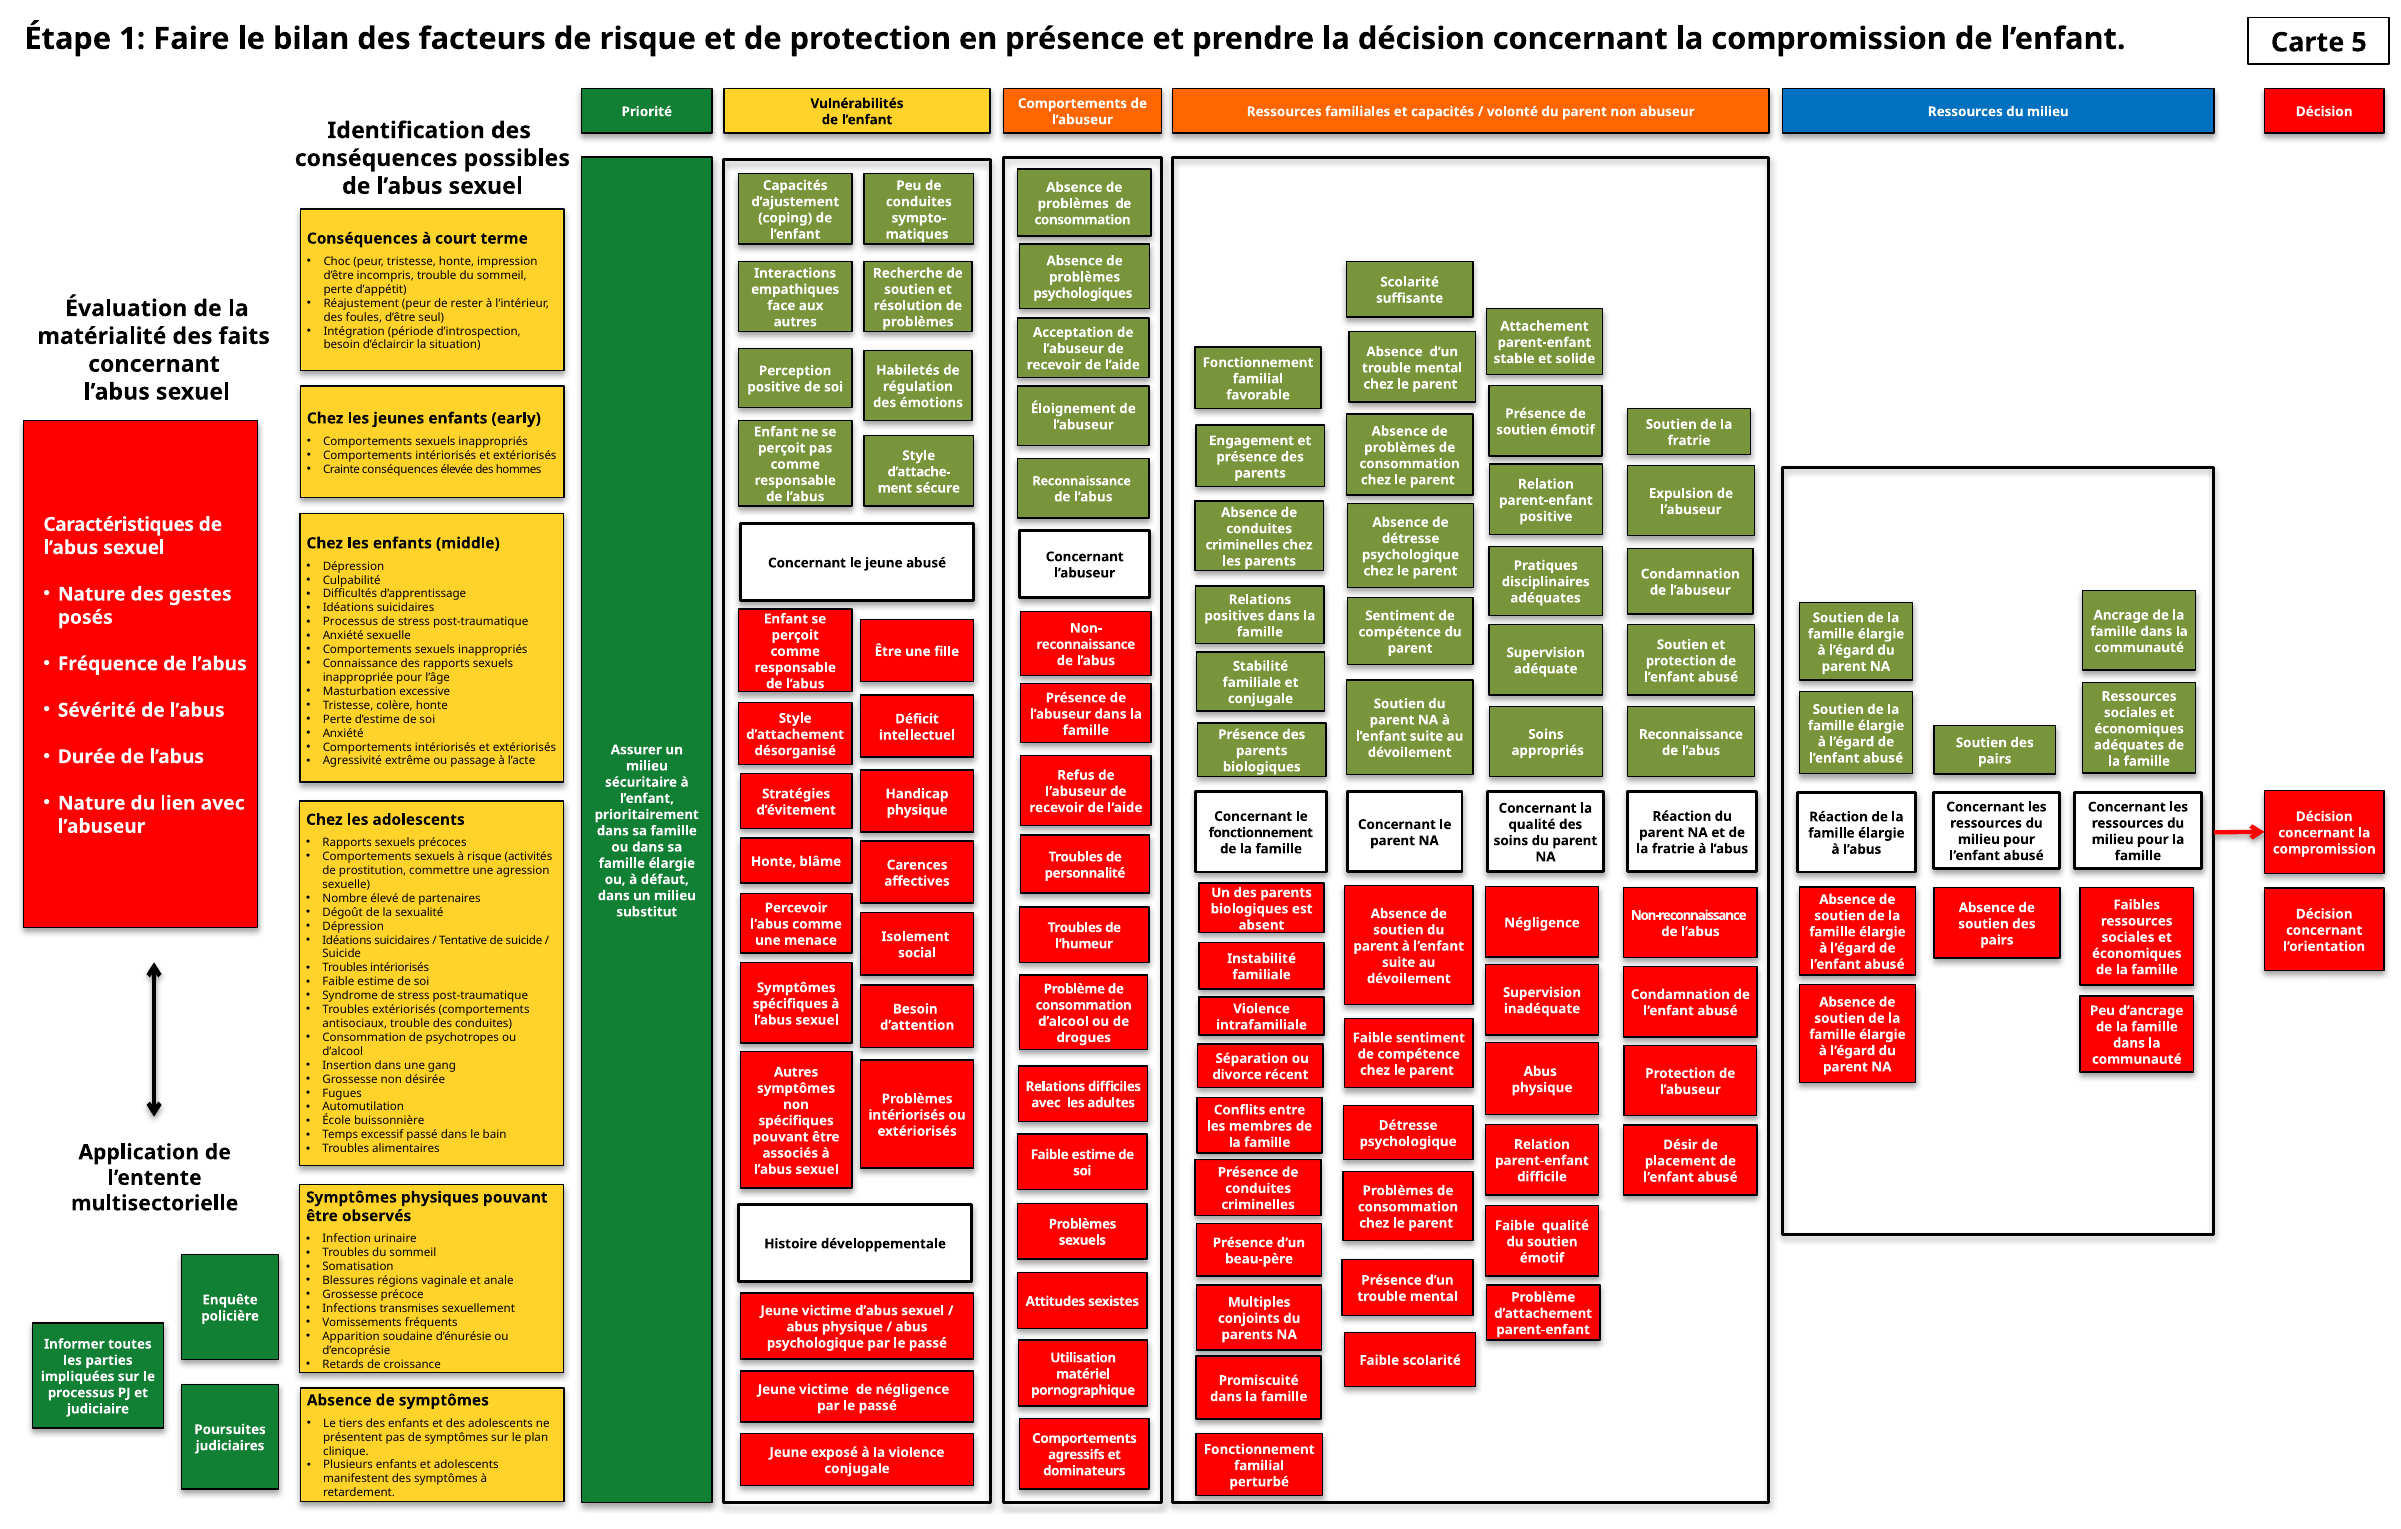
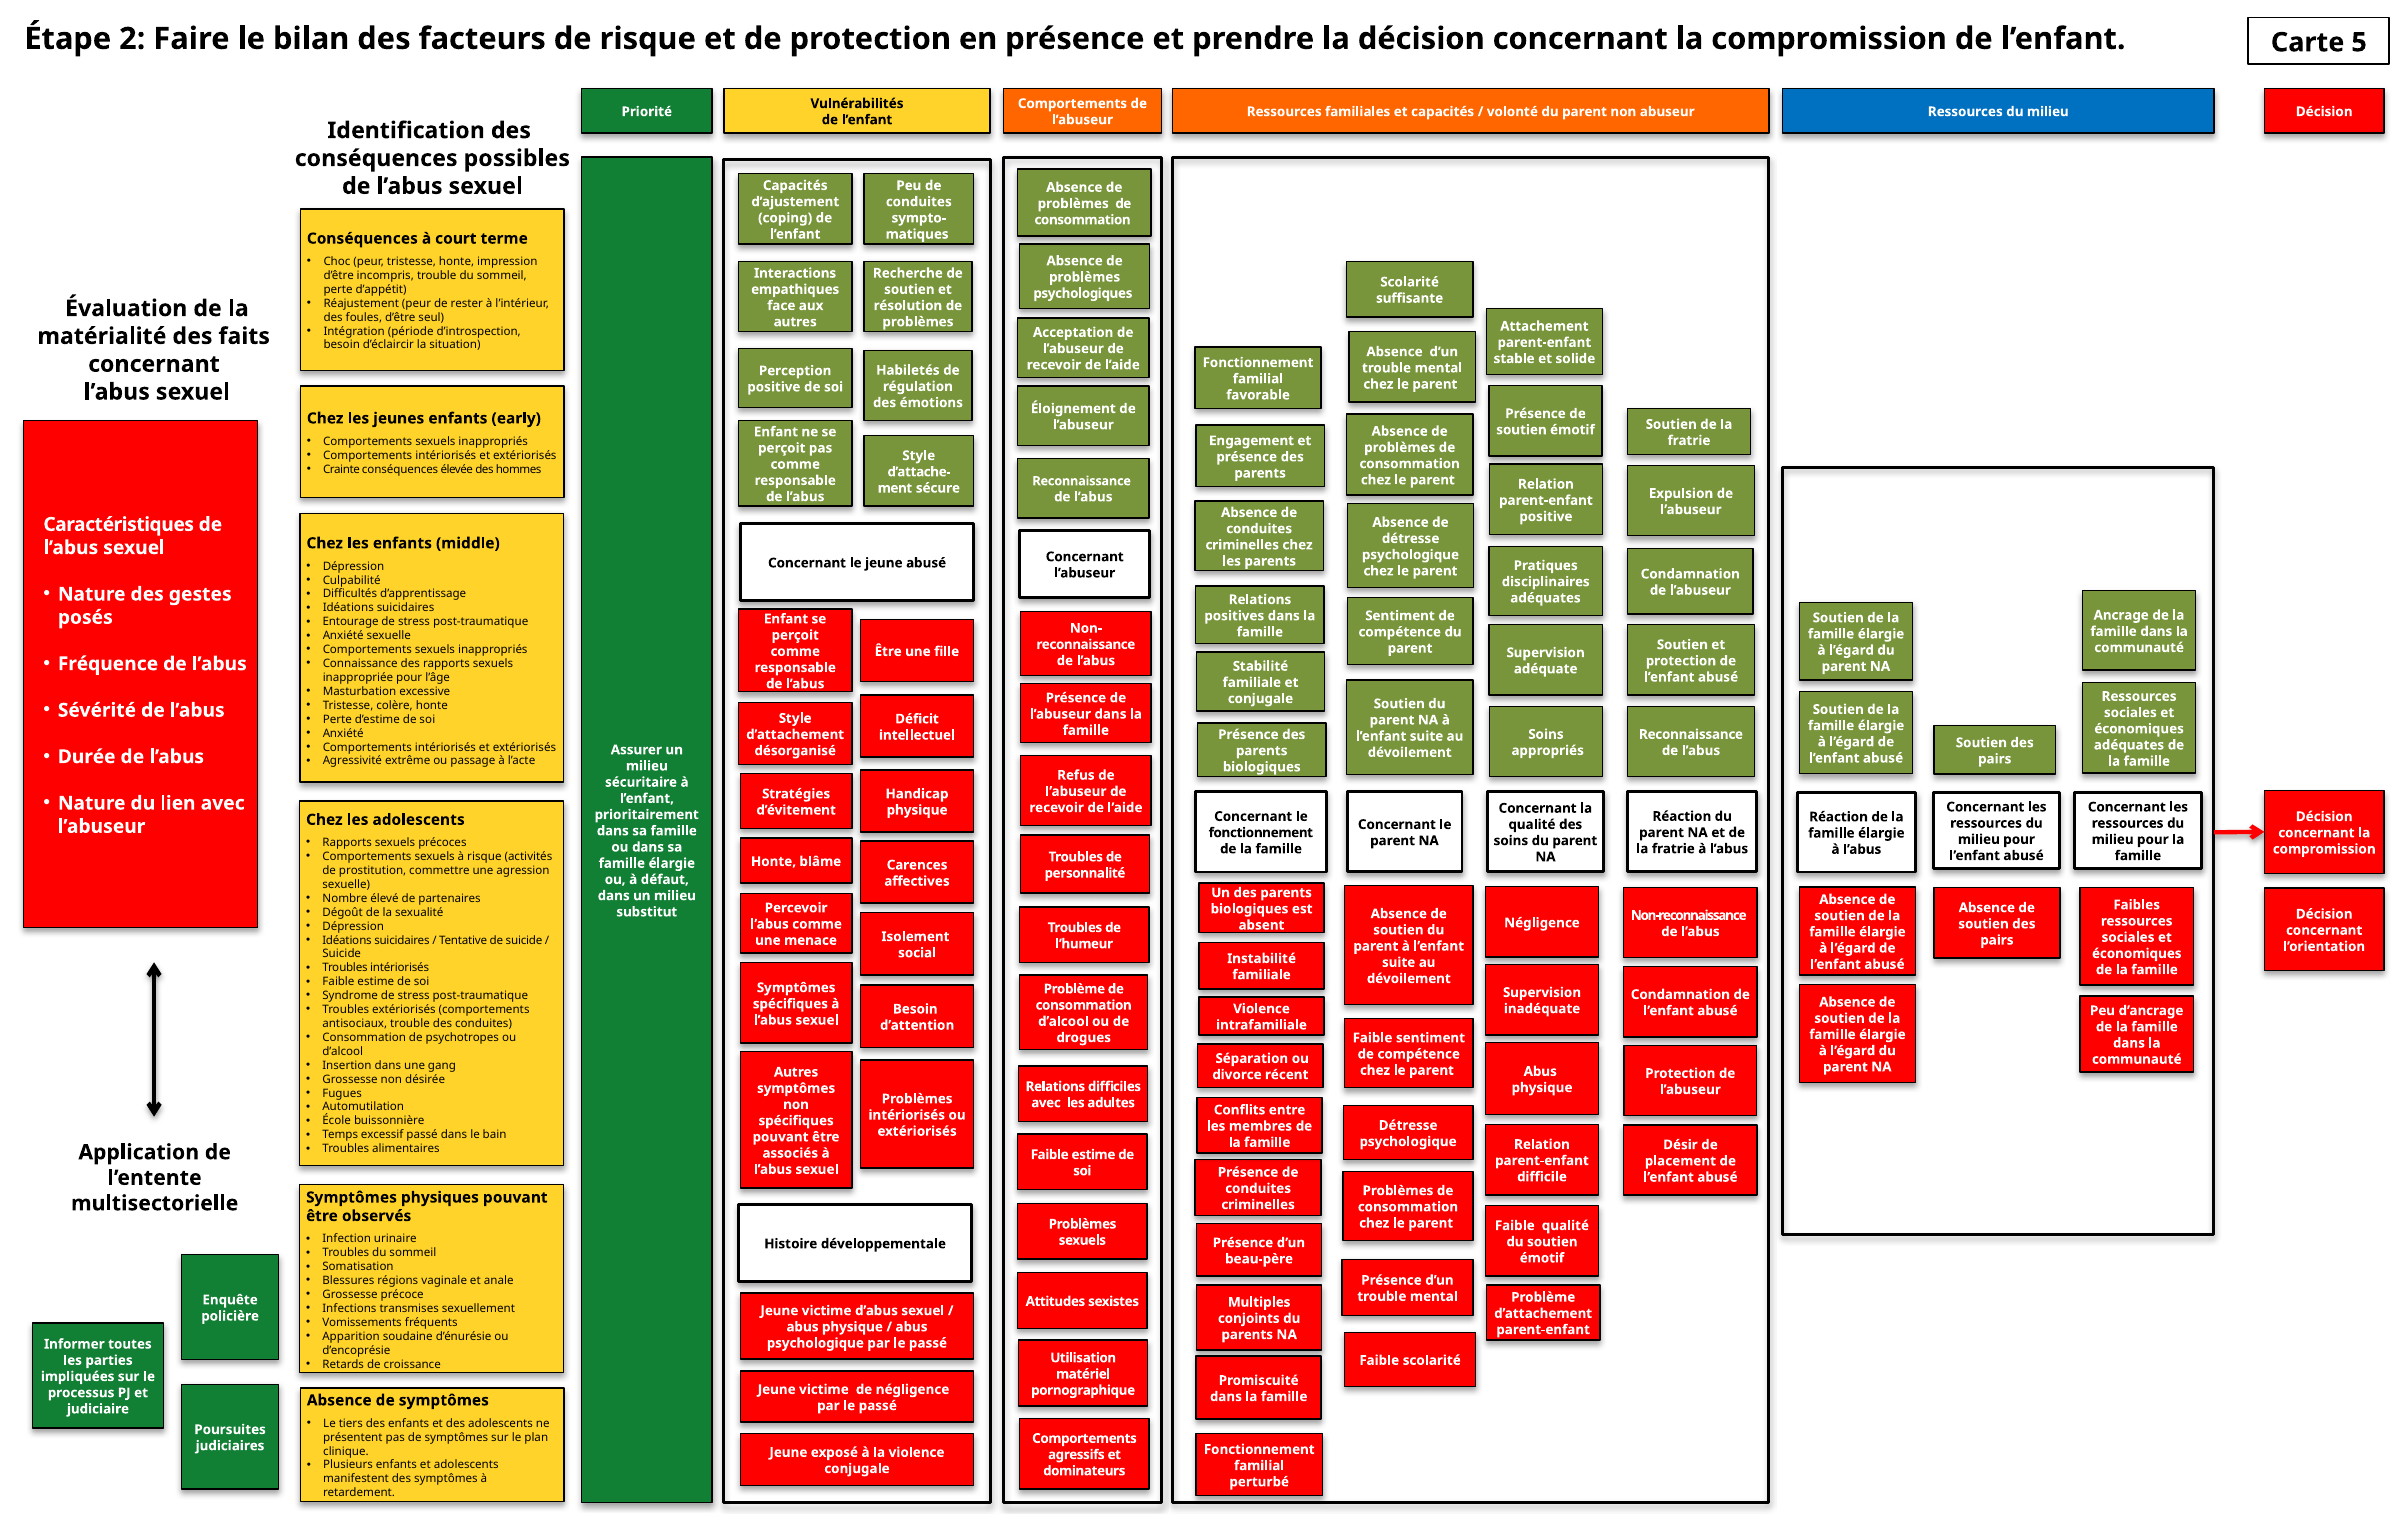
1: 1 -> 2
Processus at (351, 622): Processus -> Entourage
